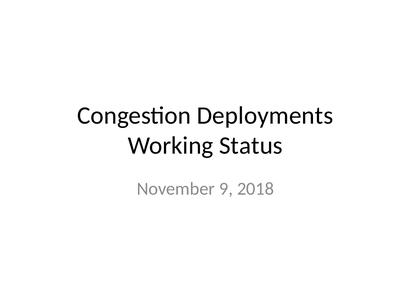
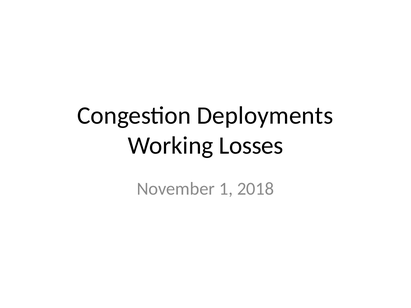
Status: Status -> Losses
9: 9 -> 1
